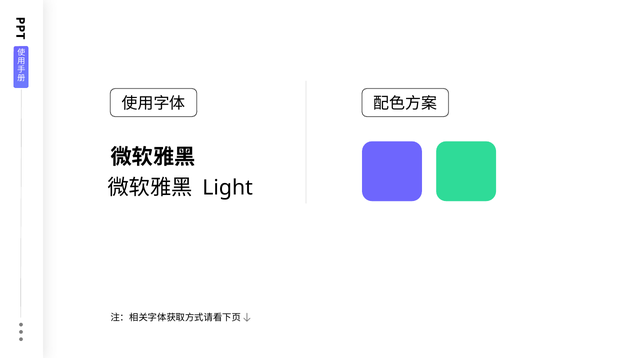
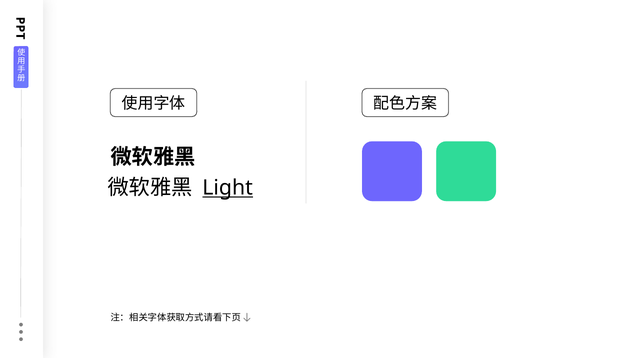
Light underline: none -> present
